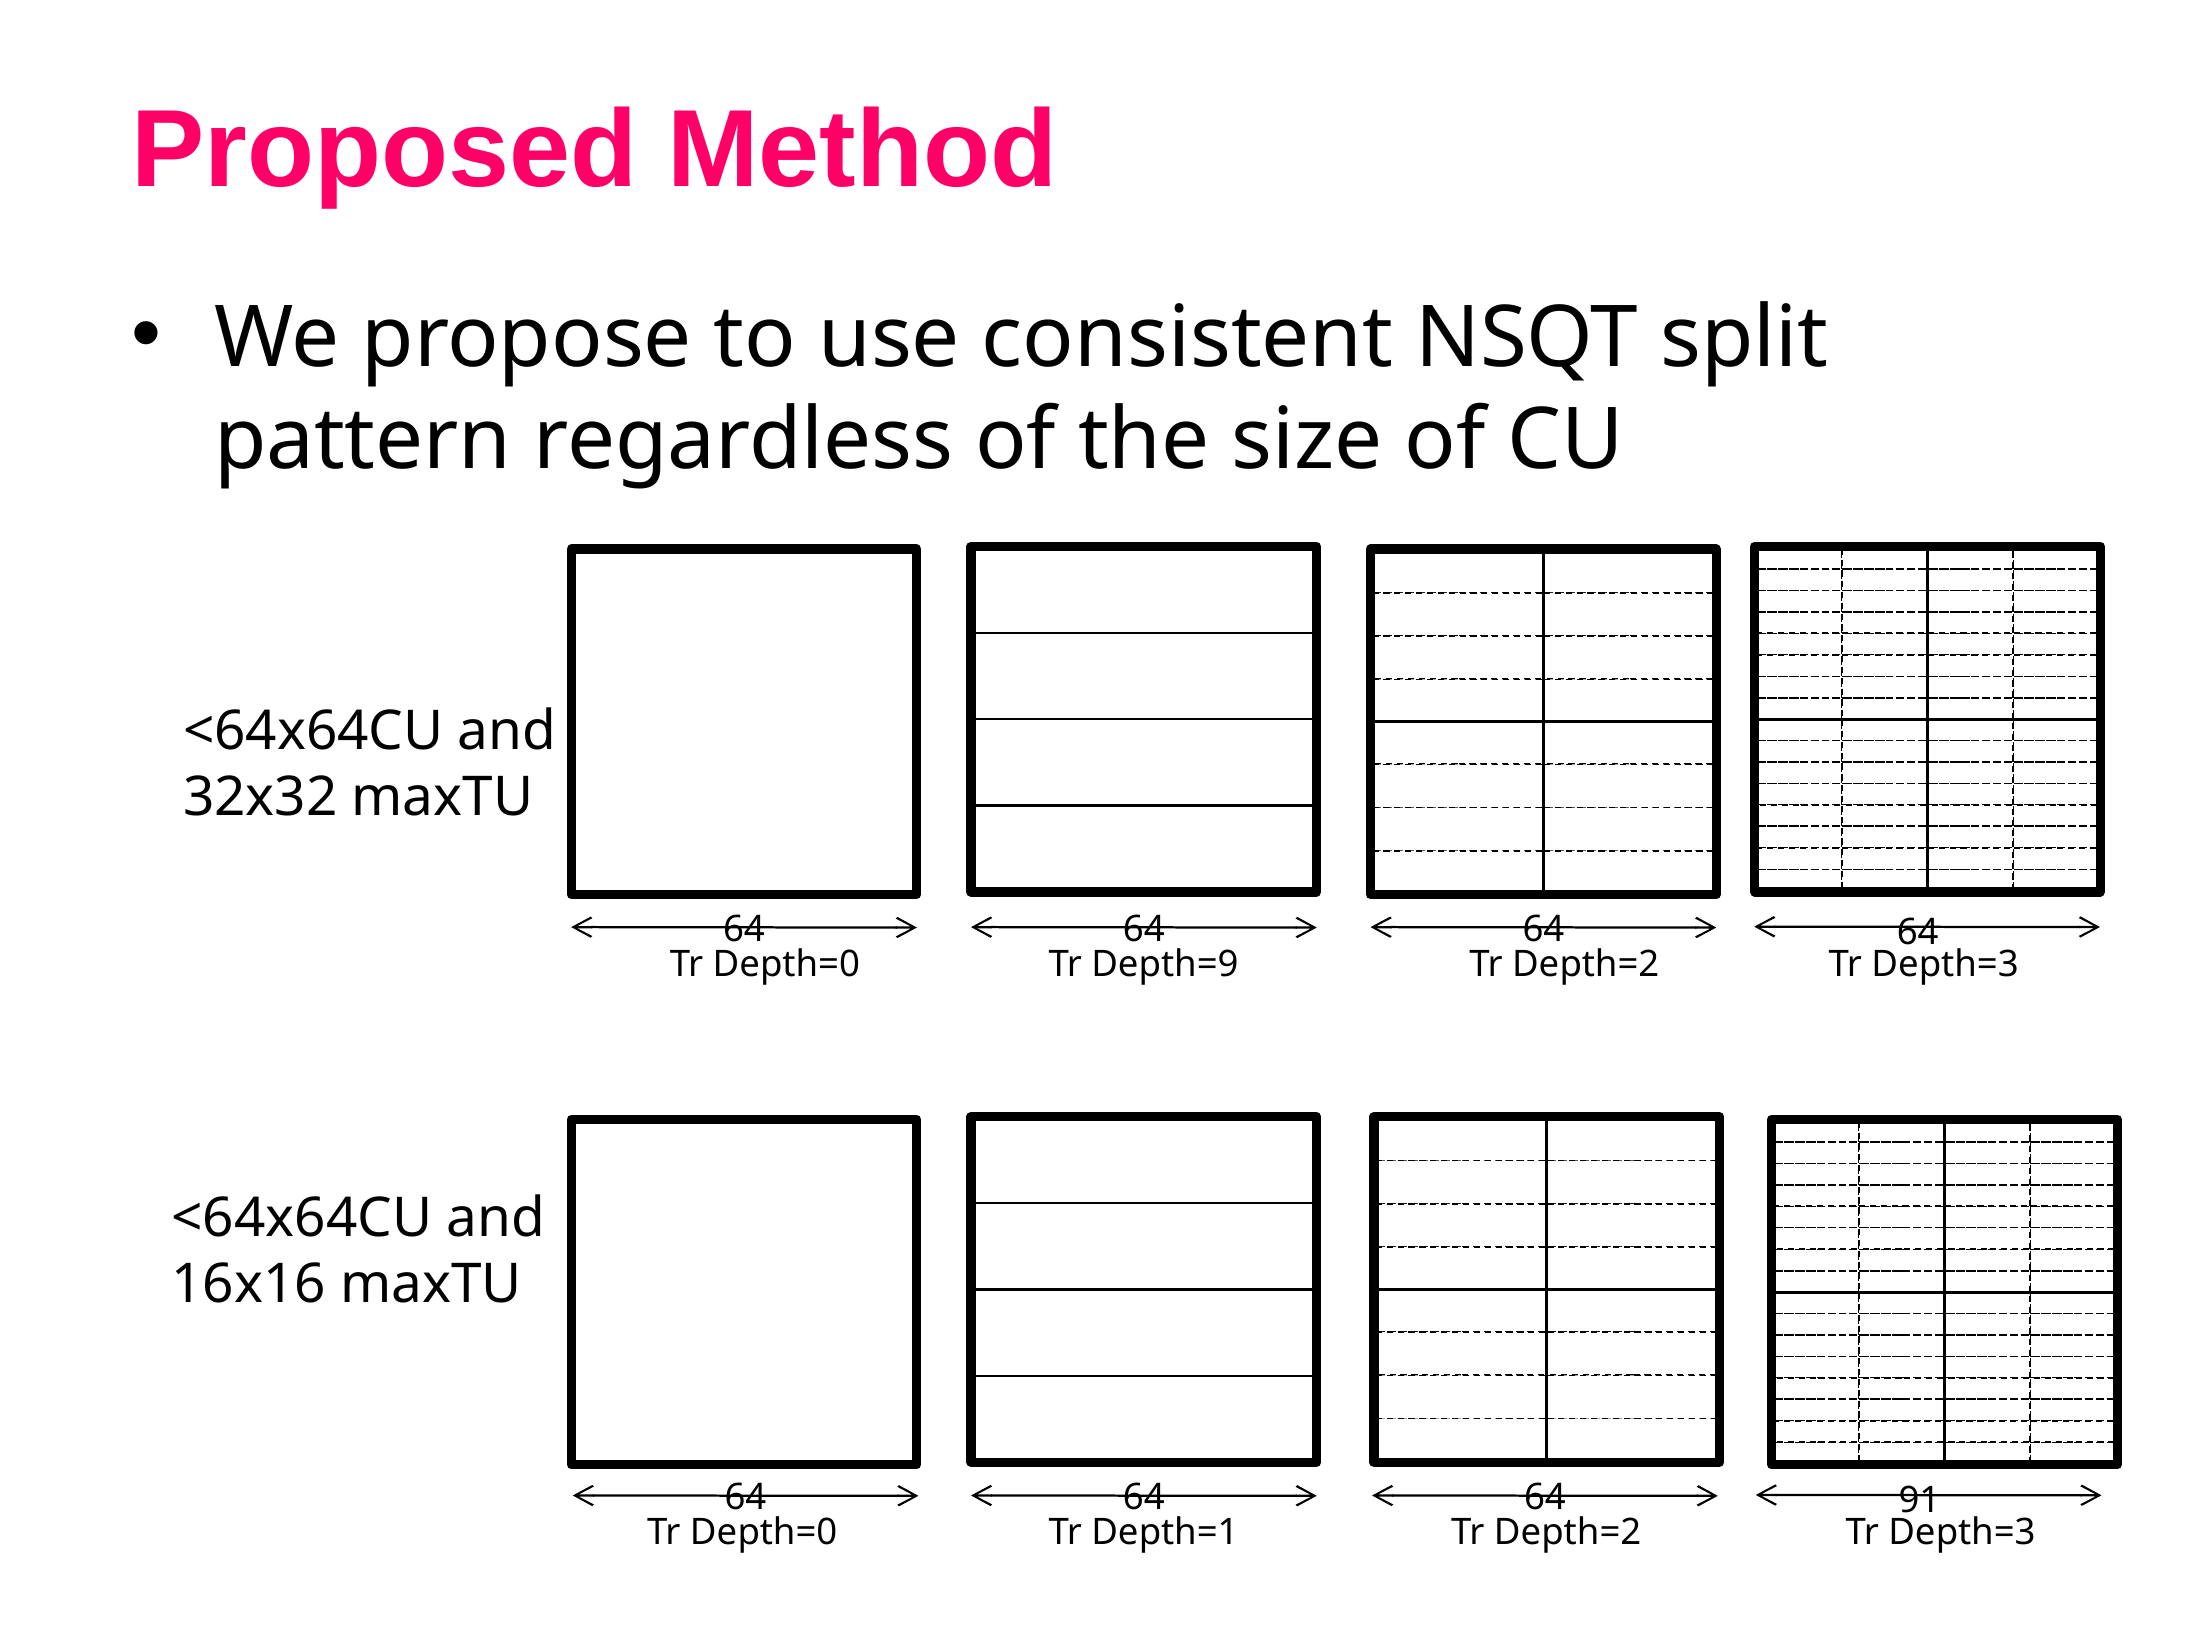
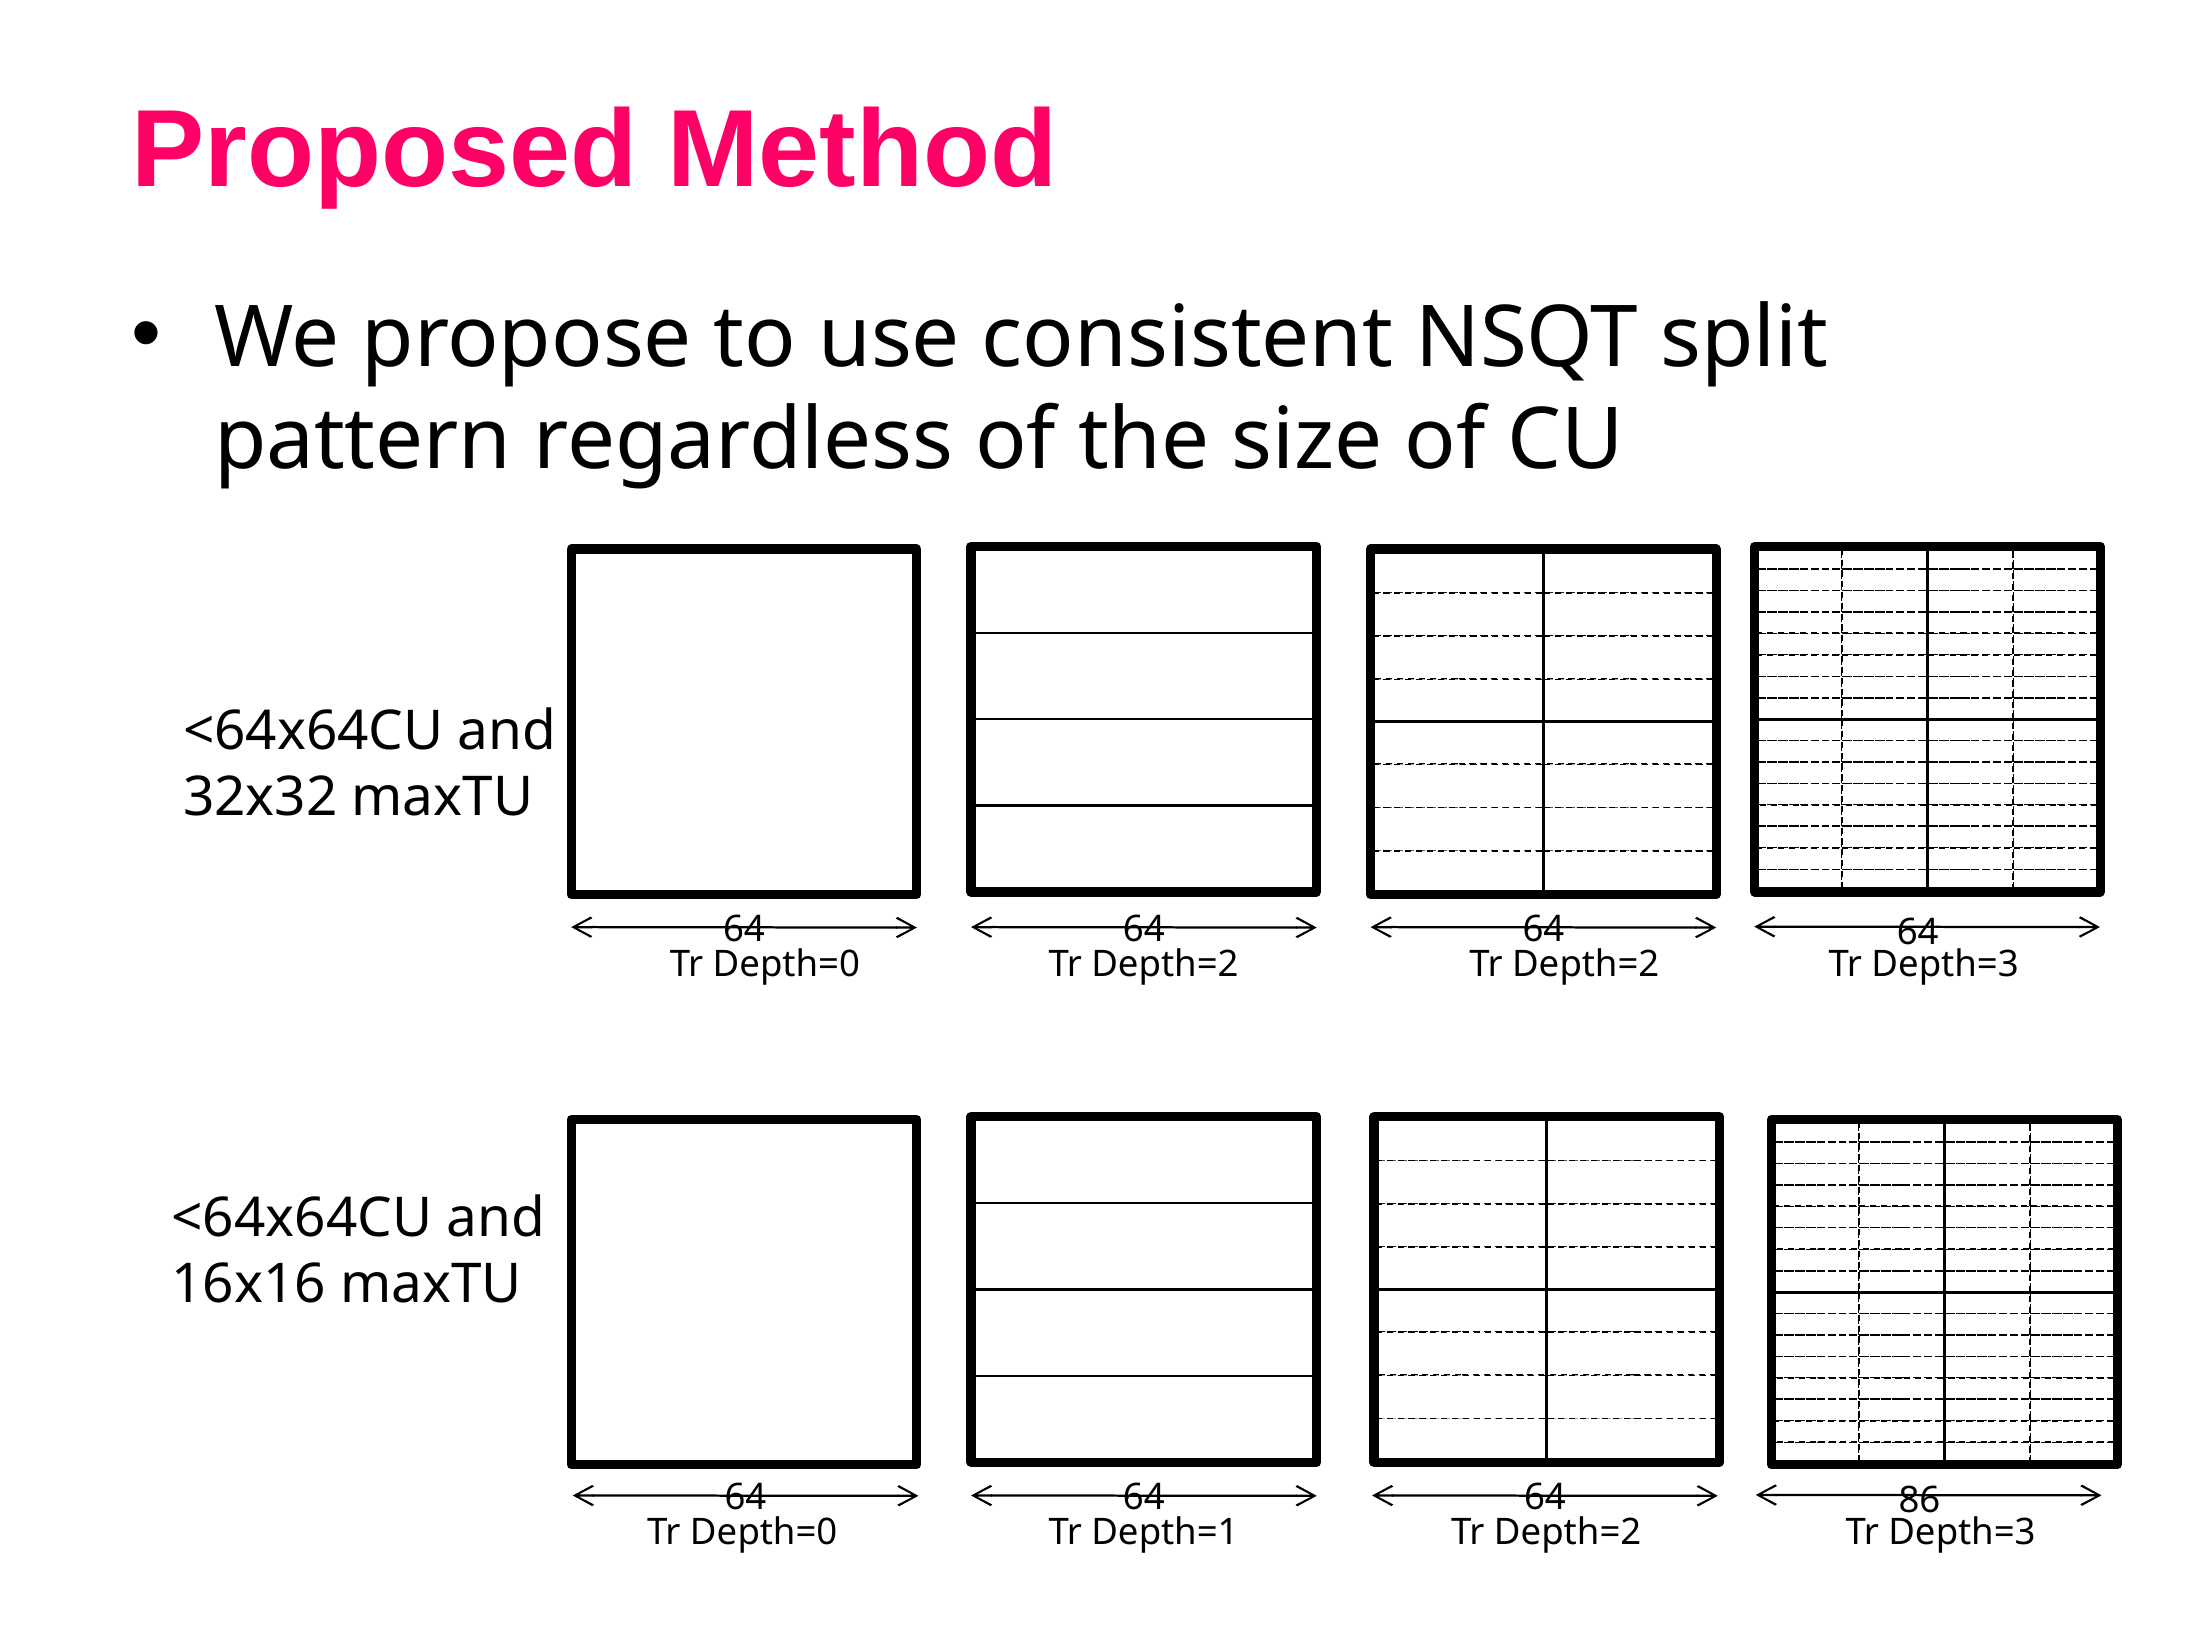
Depth=0 Tr Depth=9: Depth=9 -> Depth=2
91: 91 -> 86
